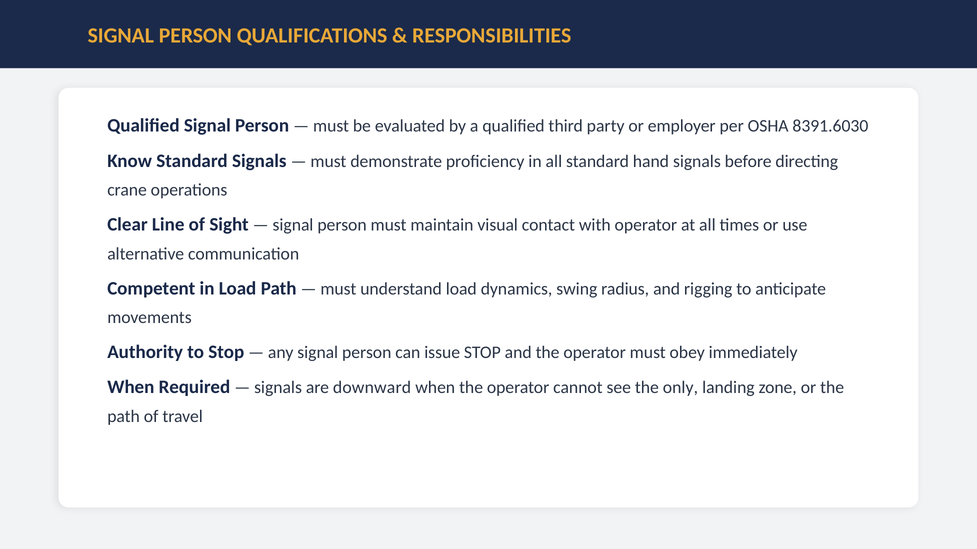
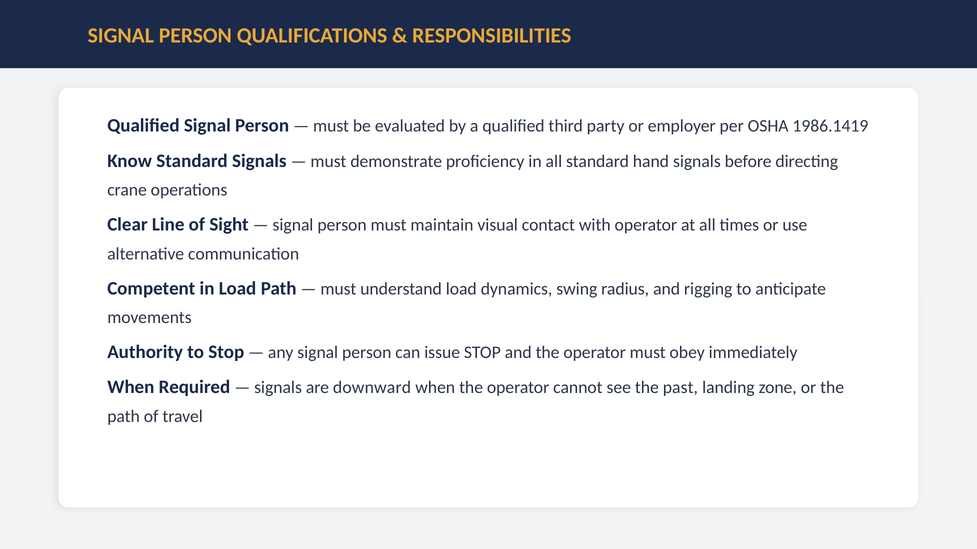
8391.6030: 8391.6030 -> 1986.1419
only: only -> past
